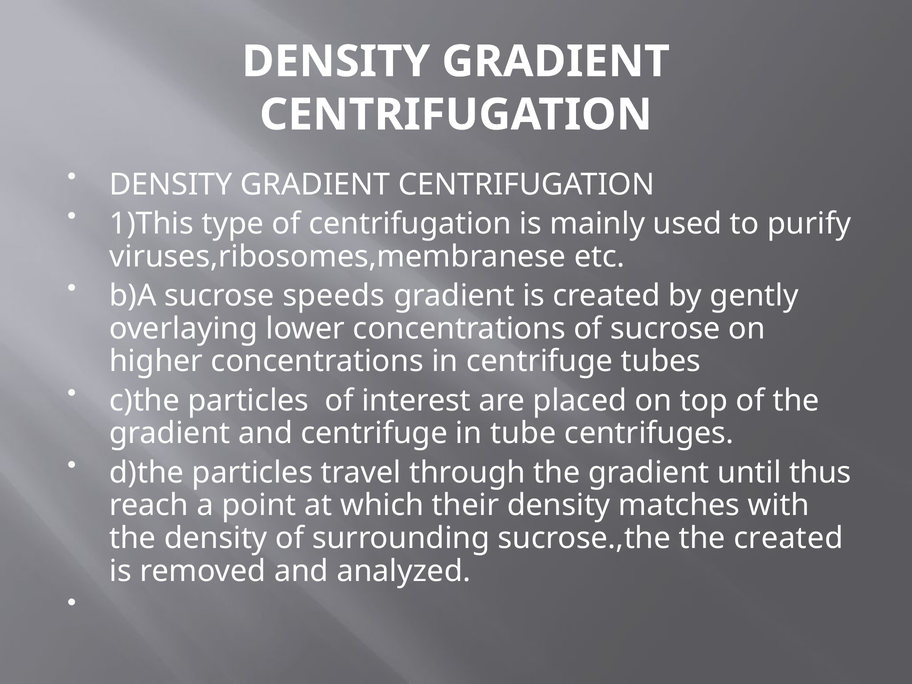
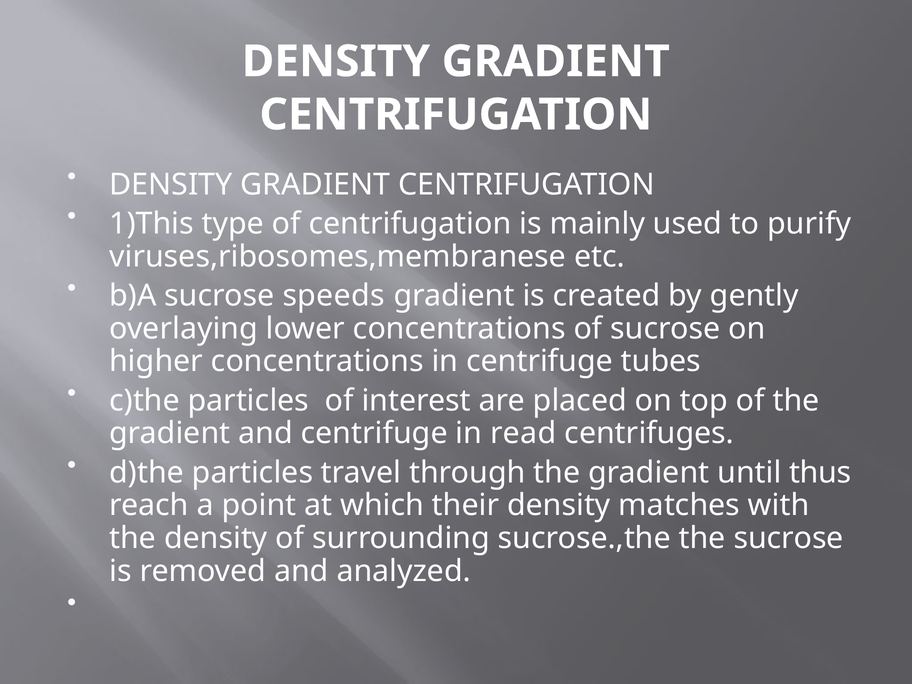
tube: tube -> read
the created: created -> sucrose
